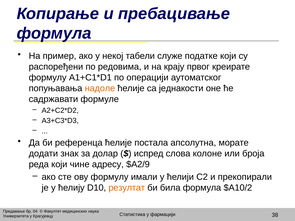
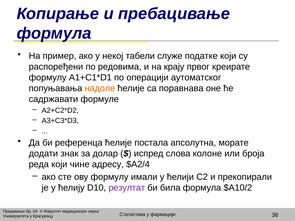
једнакости: једнакости -> поравнава
$А2/9: $А2/9 -> $А2/4
резултат colour: orange -> purple
